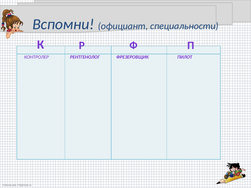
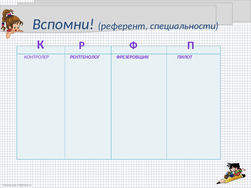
официант: официант -> референт
